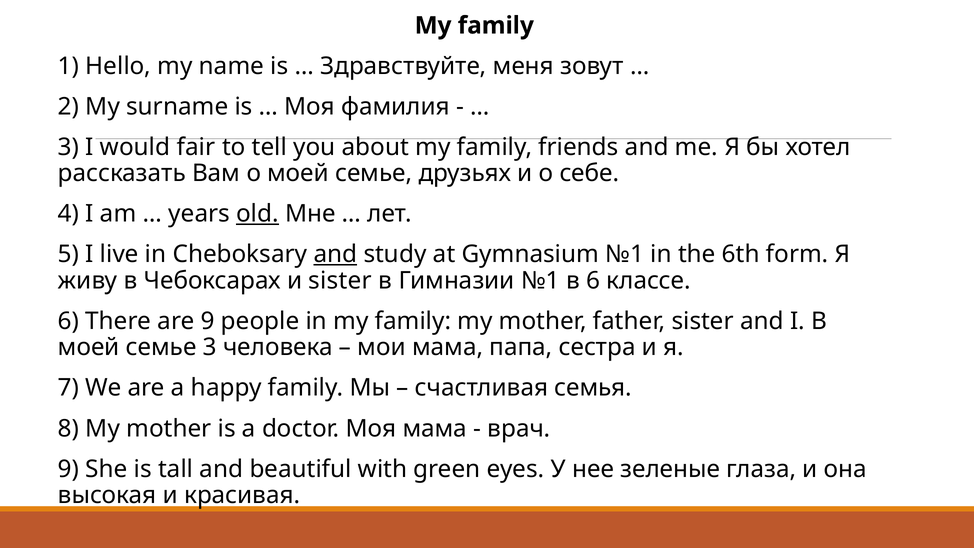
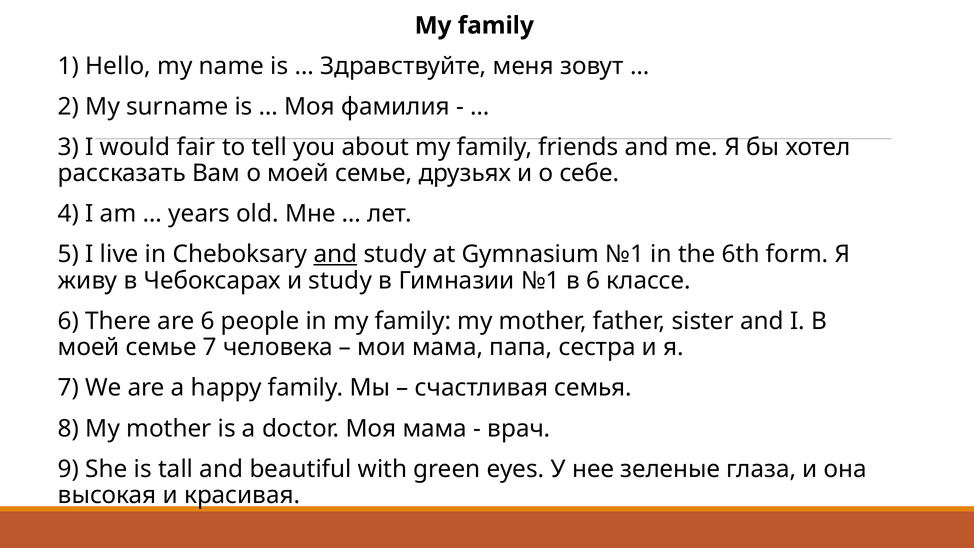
old underline: present -> none
и sister: sister -> study
are 9: 9 -> 6
семье 3: 3 -> 7
